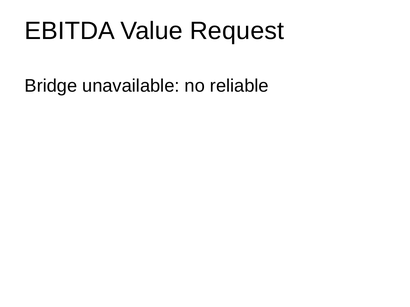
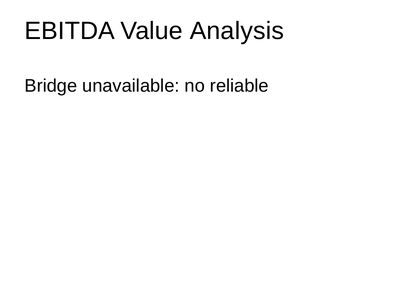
Request: Request -> Analysis
